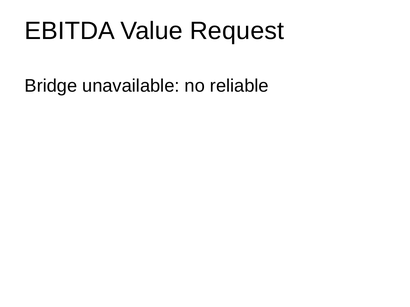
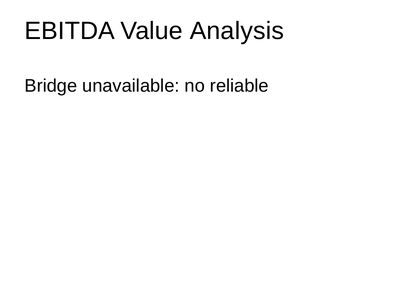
Request: Request -> Analysis
